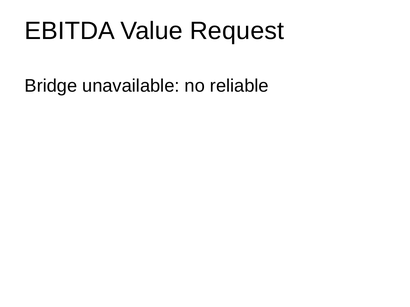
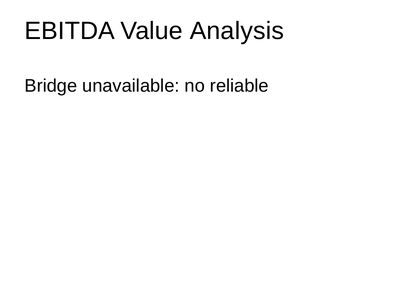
Request: Request -> Analysis
